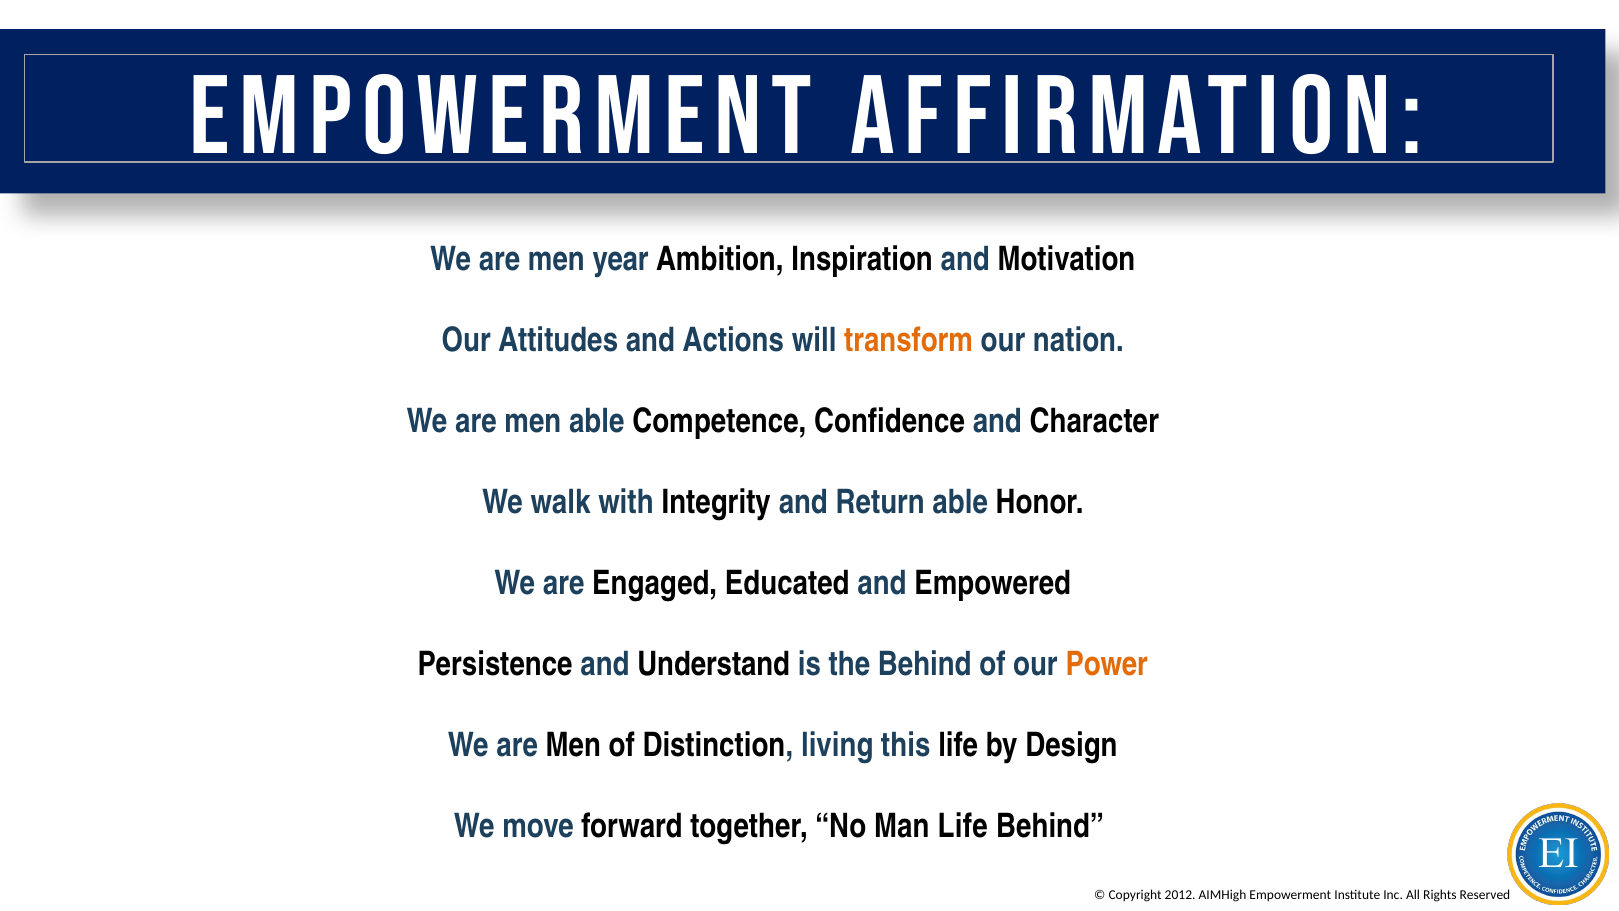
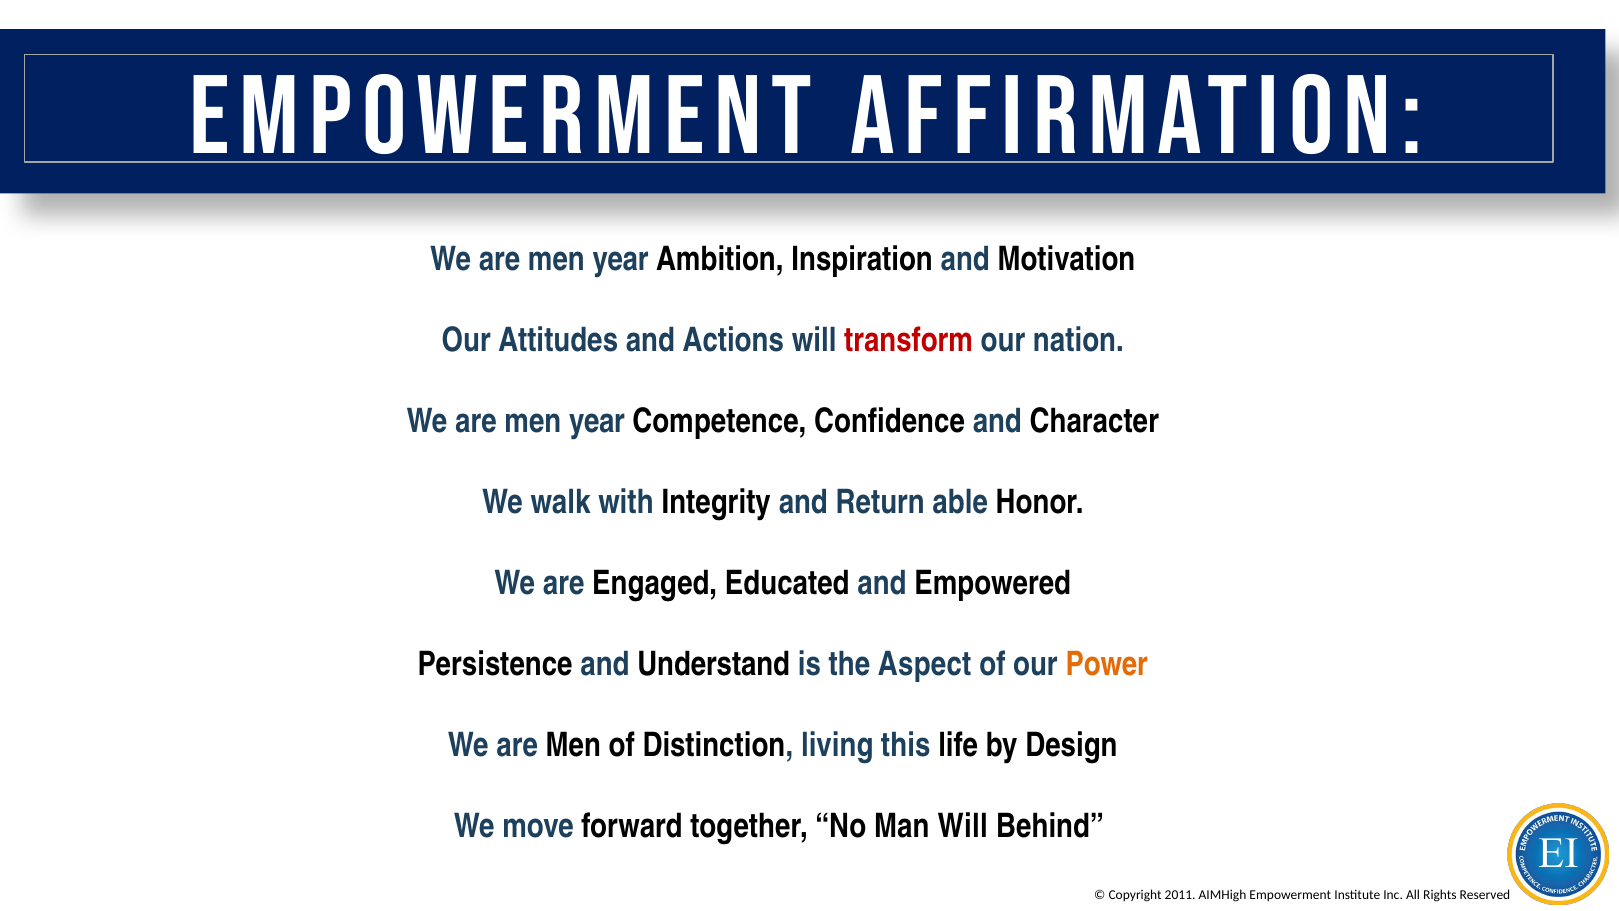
transform colour: orange -> red
able at (597, 421): able -> year
the Behind: Behind -> Aspect
Man Life: Life -> Will
2012: 2012 -> 2011
